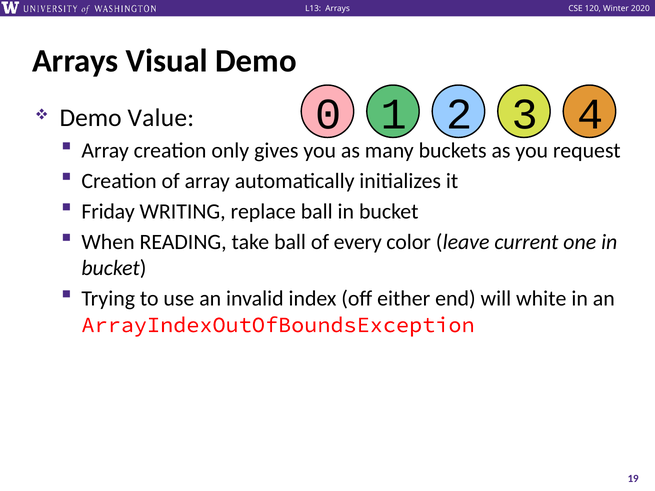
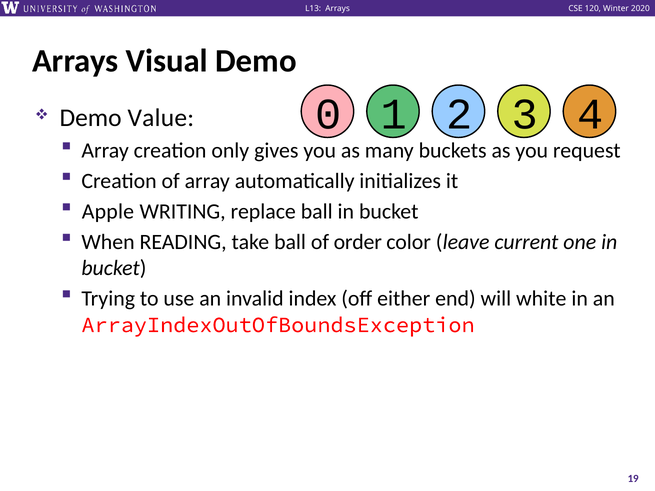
Friday: Friday -> Apple
every: every -> order
